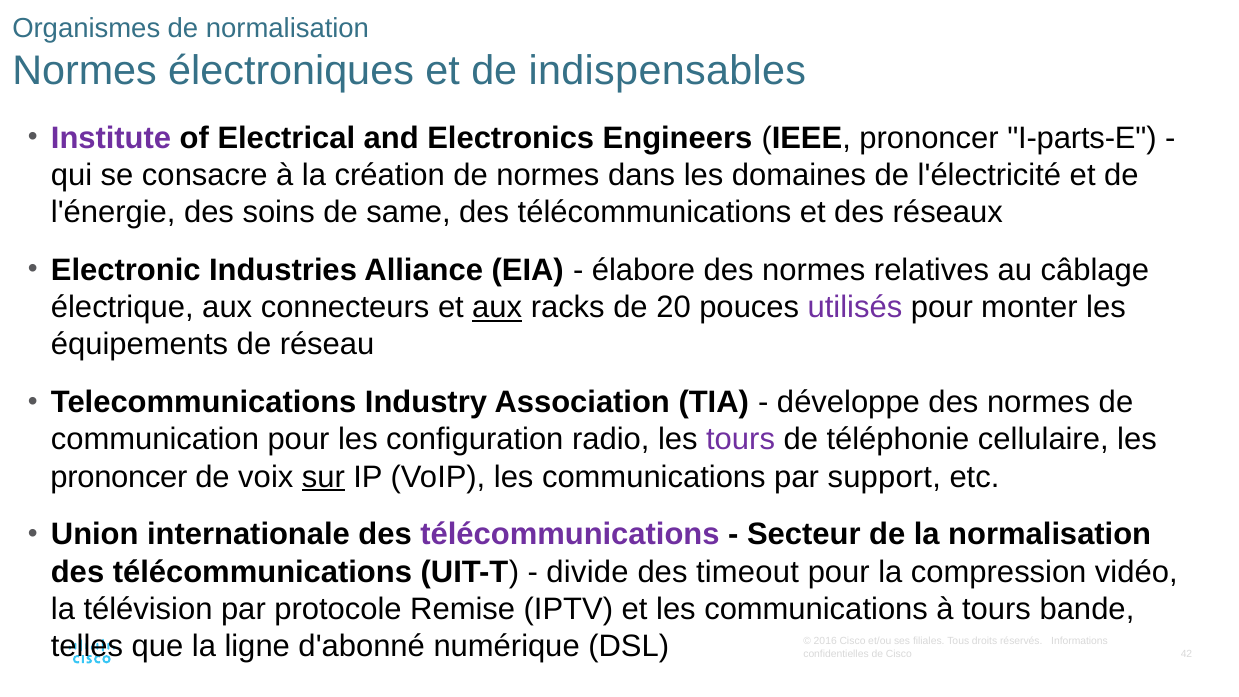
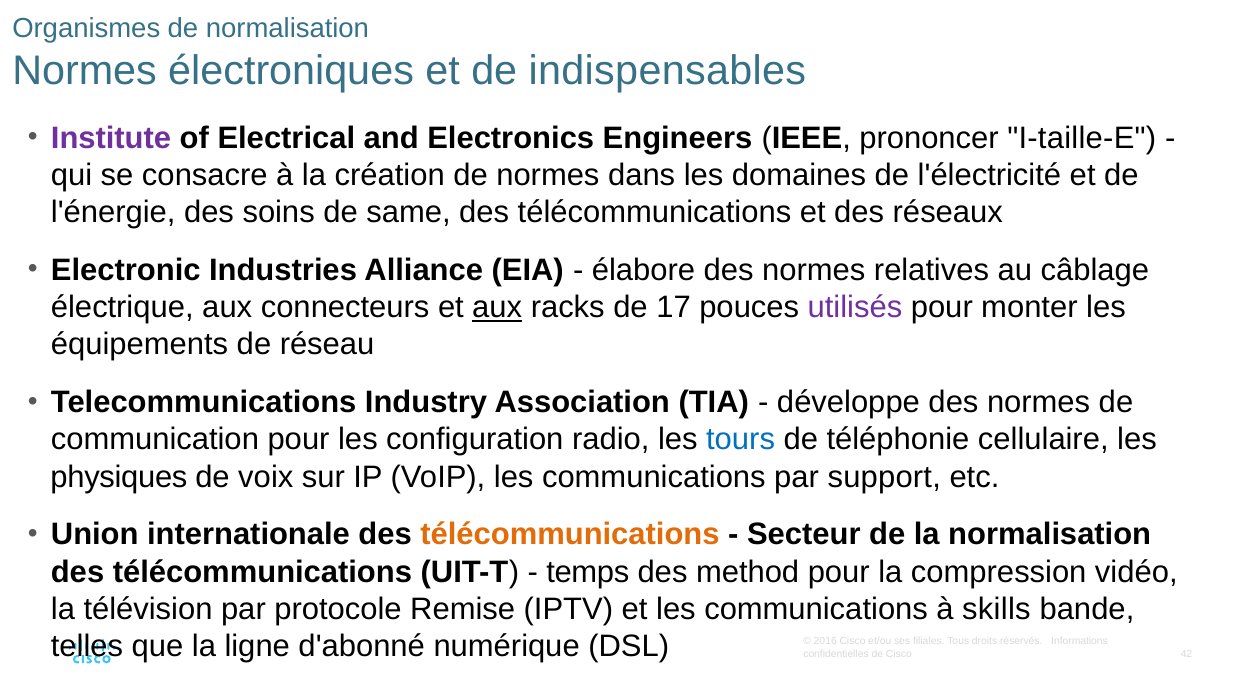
I-parts-E: I-parts-E -> I-taille-E
20: 20 -> 17
tours at (741, 440) colour: purple -> blue
prononcer at (119, 477): prononcer -> physiques
sur underline: present -> none
télécommunications at (570, 535) colour: purple -> orange
divide: divide -> temps
timeout: timeout -> method
à tours: tours -> skills
